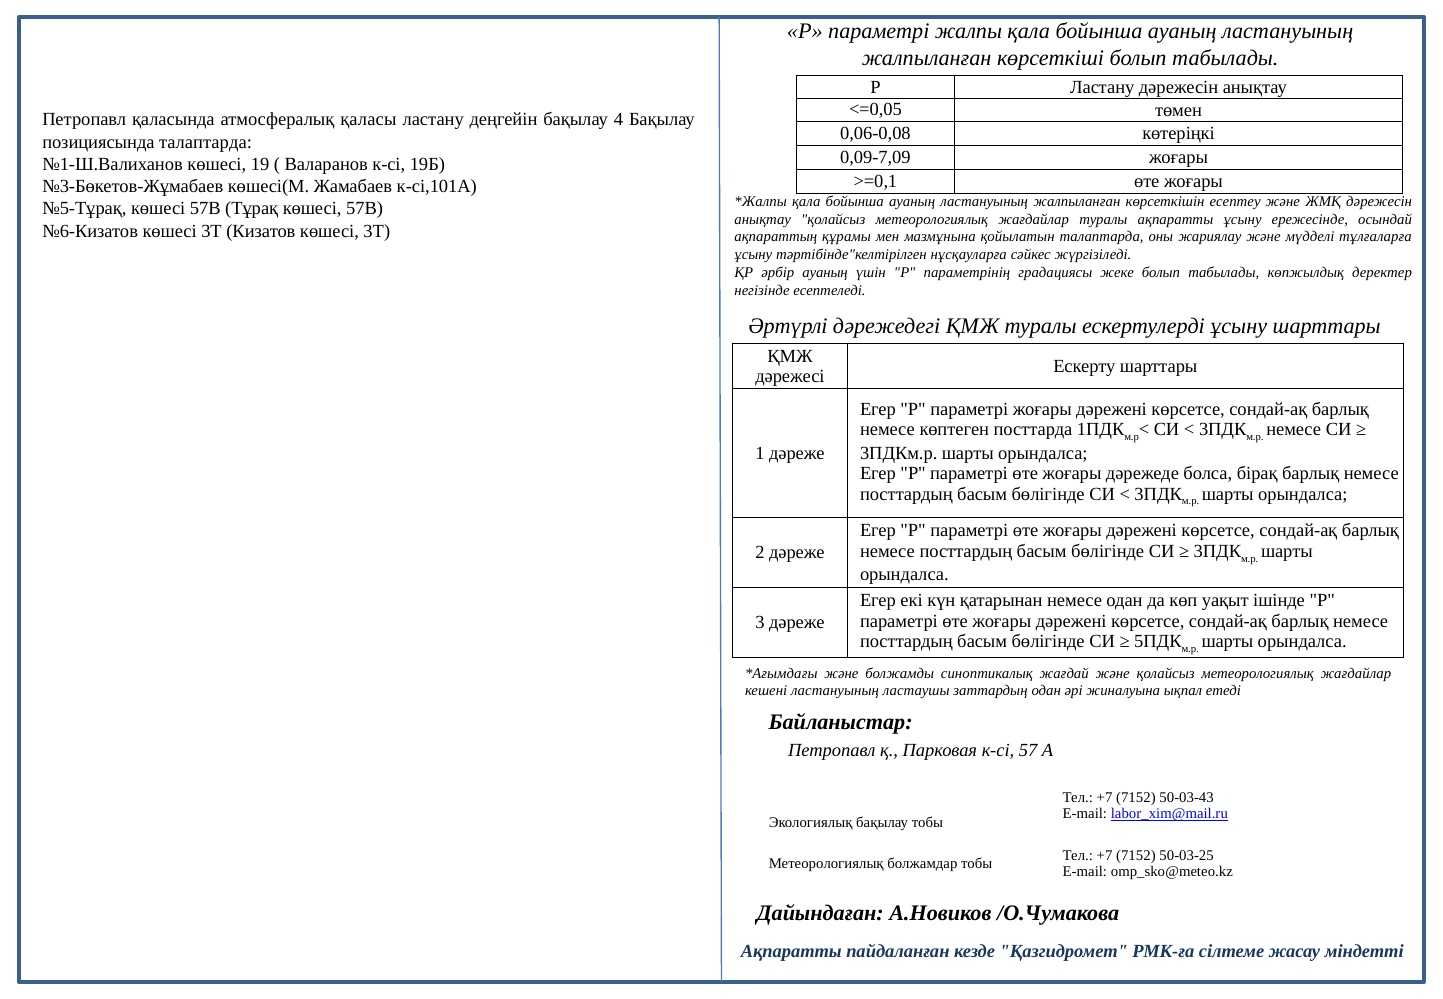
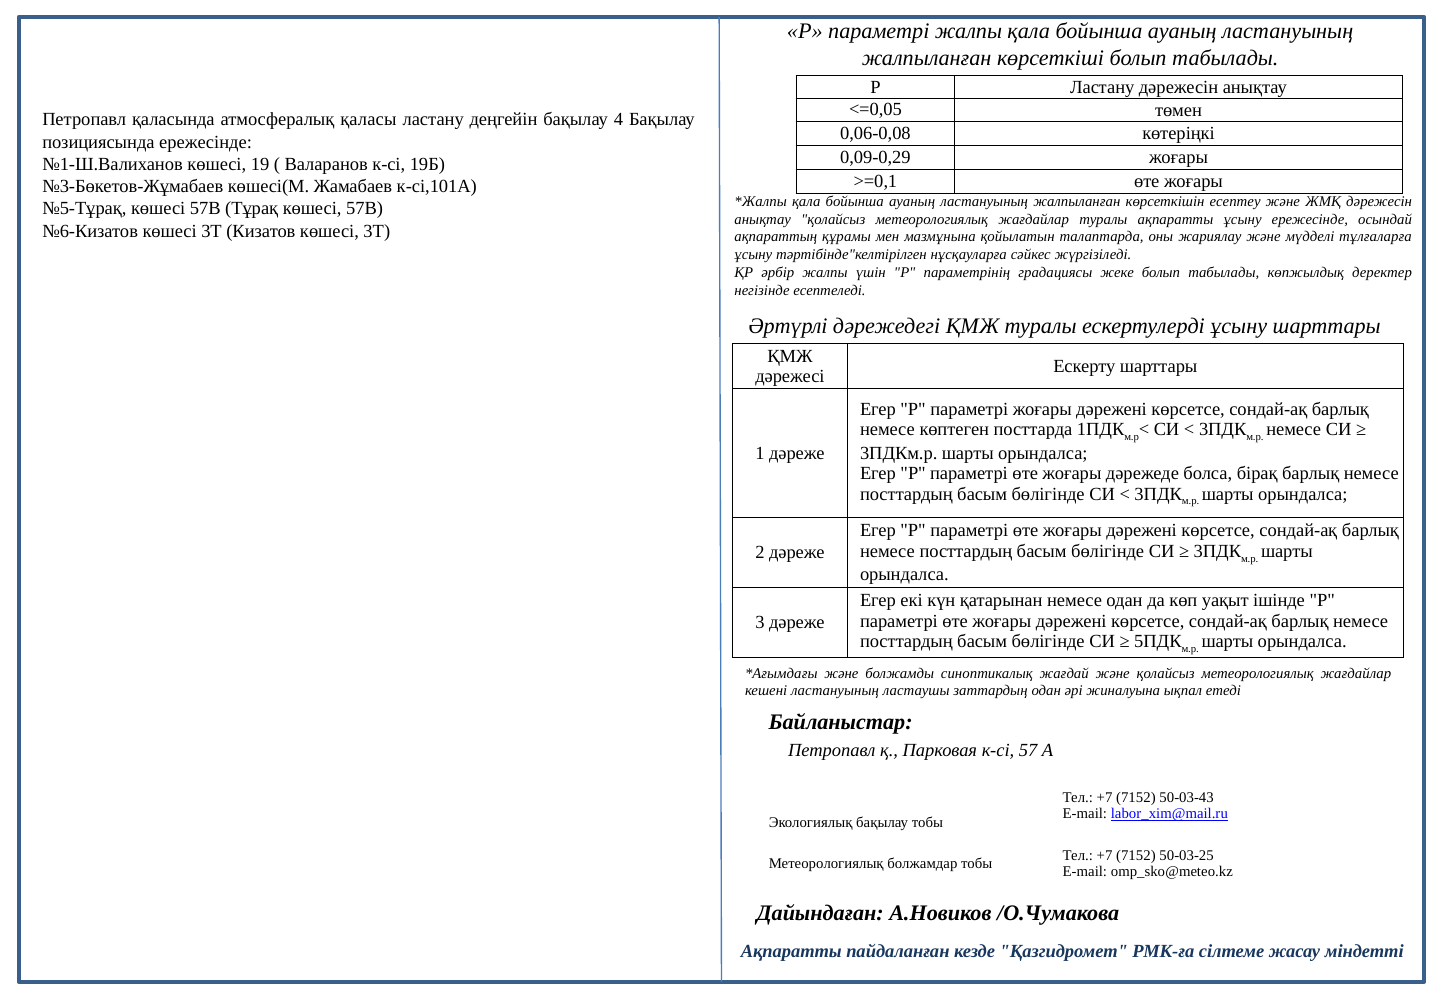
позициясында талаптарда: талаптарда -> ережесінде
0,09-7,09: 0,09-7,09 -> 0,09-0,29
әрбір ауаның: ауаның -> жалпы
